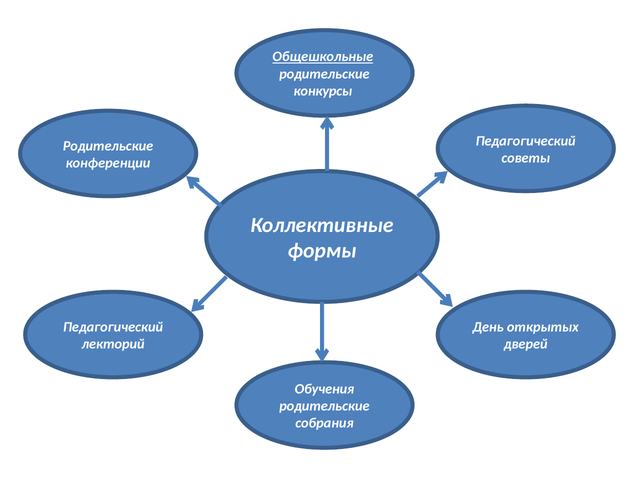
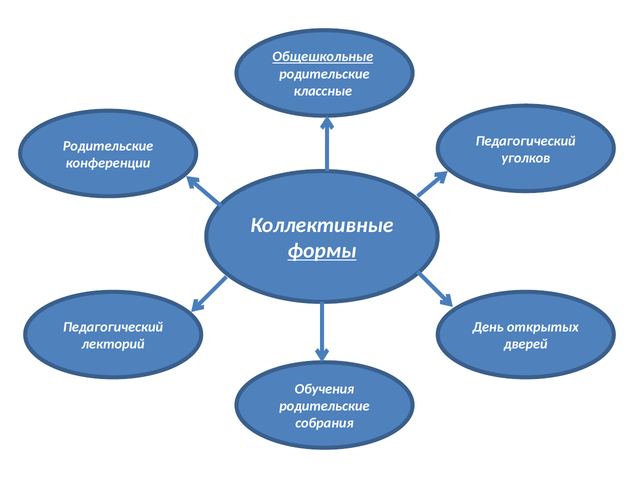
конкурсы: конкурсы -> классные
советы: советы -> уголков
формы underline: none -> present
